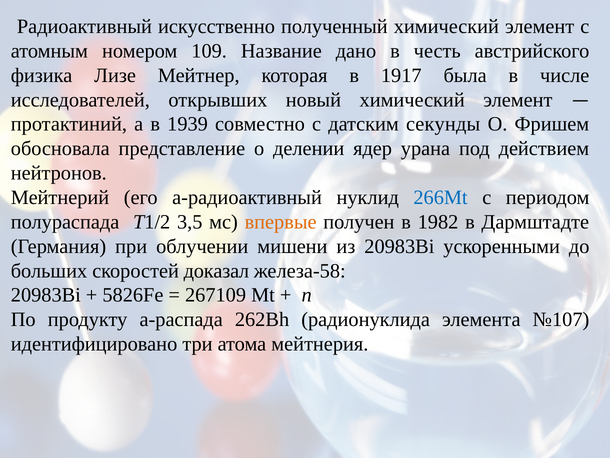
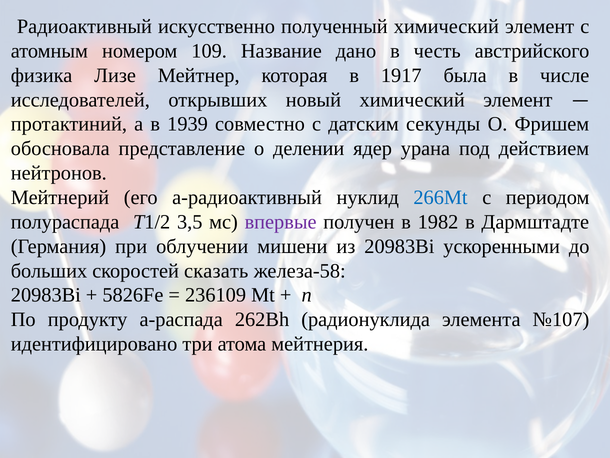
впервые colour: orange -> purple
доказал: доказал -> сказать
267109: 267109 -> 236109
